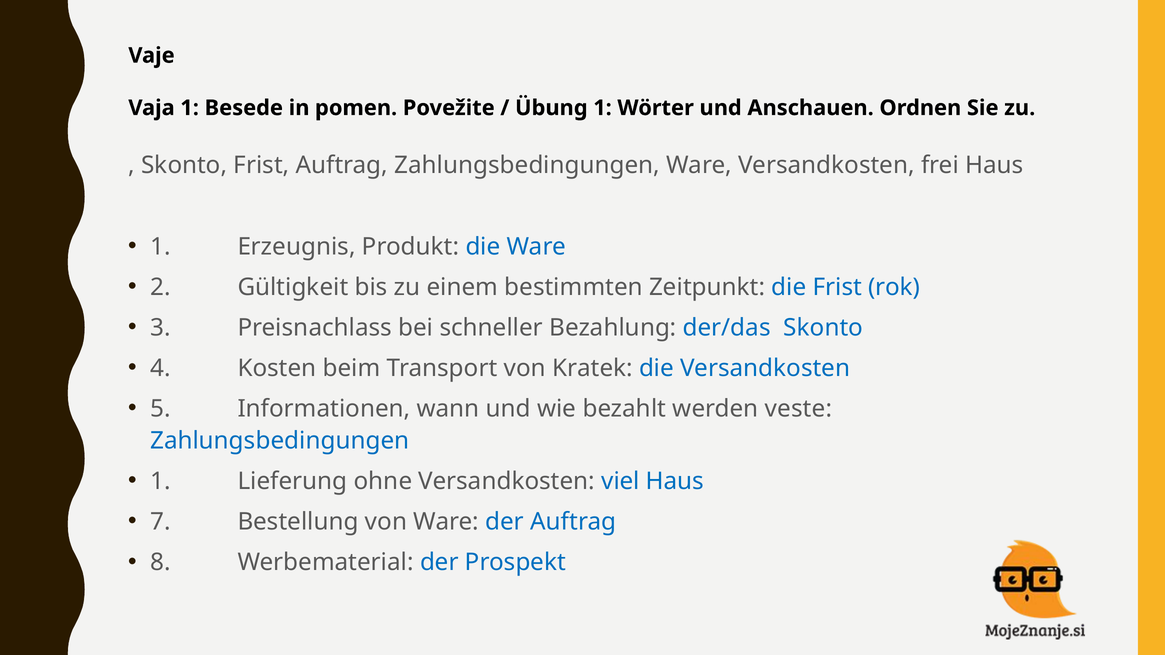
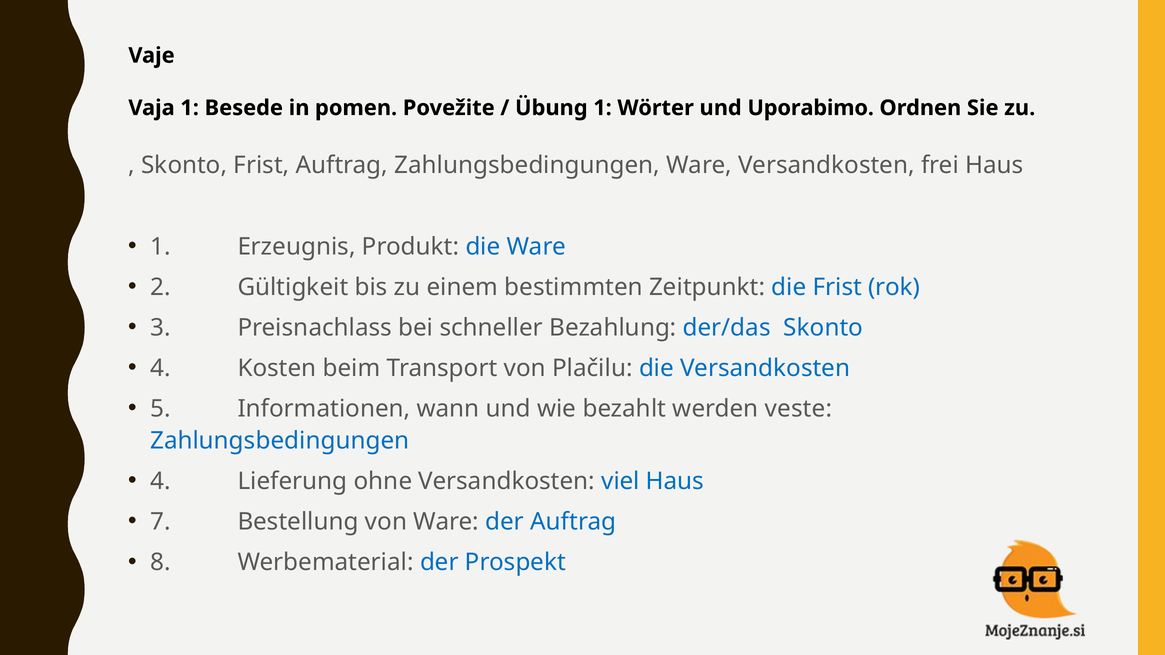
Anschauen: Anschauen -> Uporabimo
Kratek: Kratek -> Plačilu
1 at (160, 482): 1 -> 4
